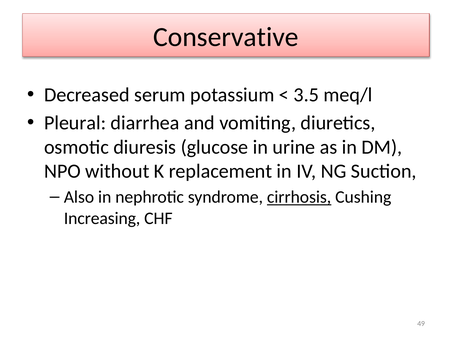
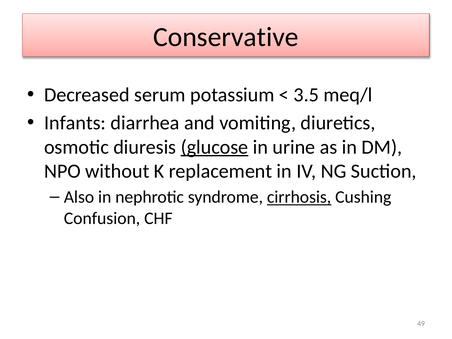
Pleural: Pleural -> Infants
glucose underline: none -> present
Increasing: Increasing -> Confusion
